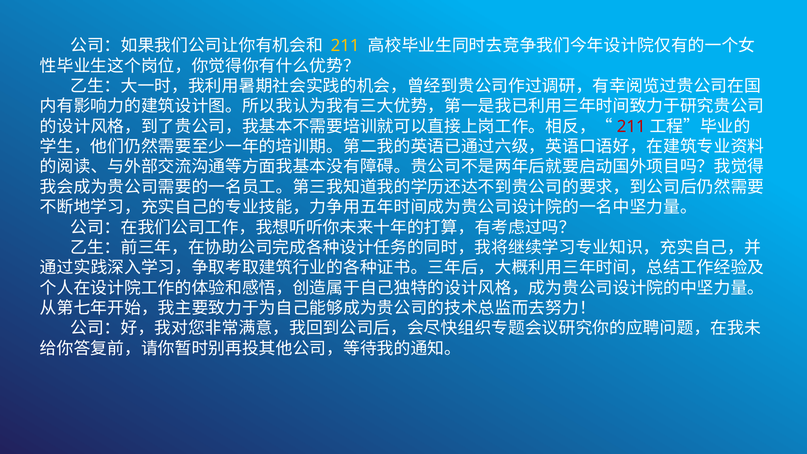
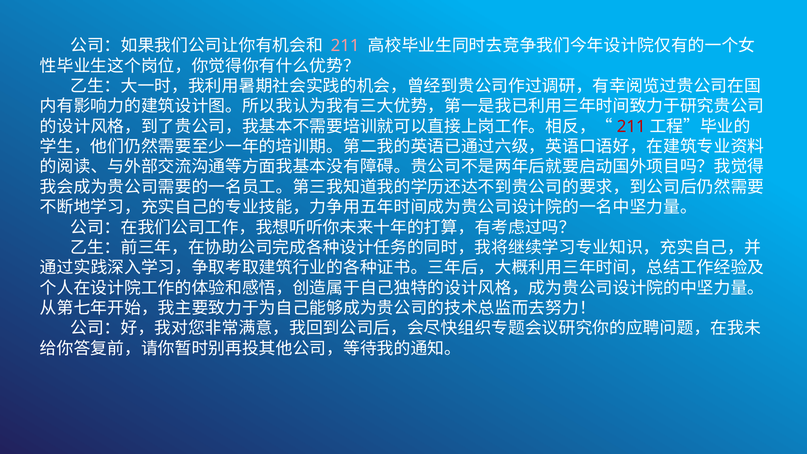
211 at (345, 46) colour: yellow -> pink
